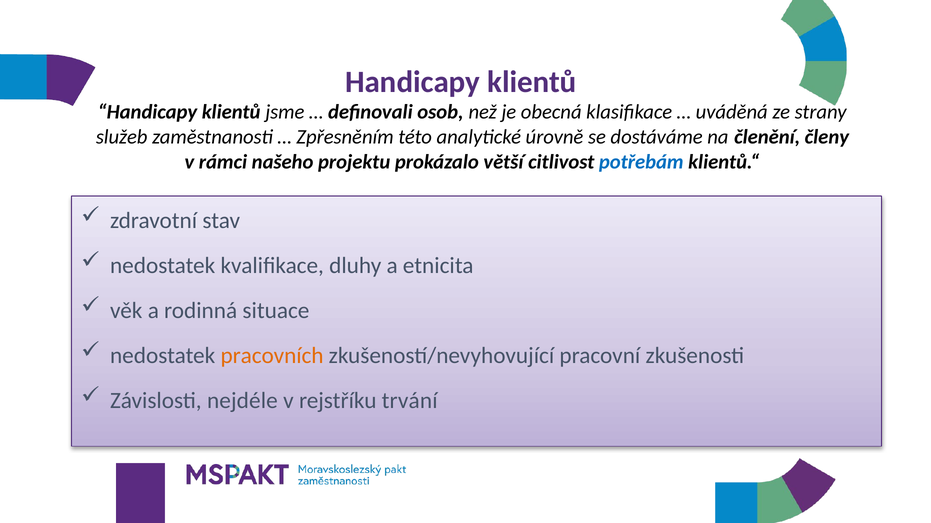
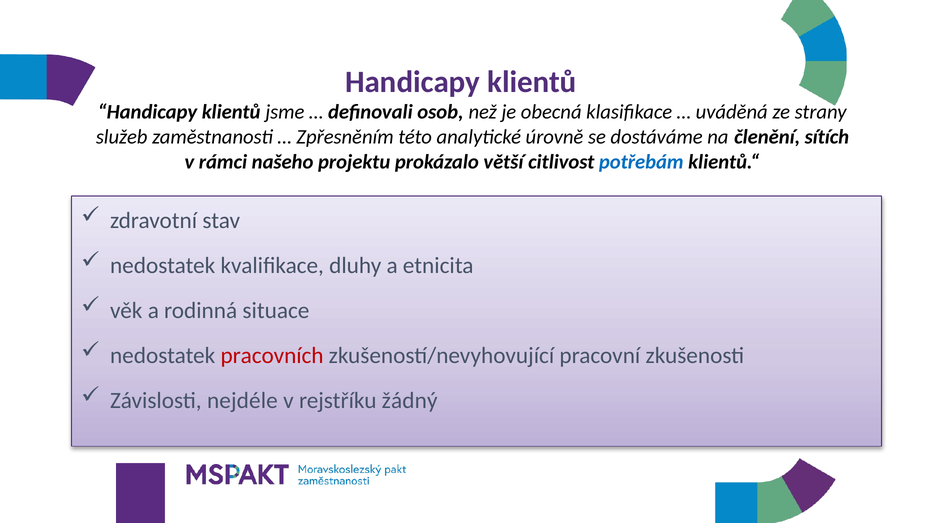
členy: členy -> sítích
pracovních colour: orange -> red
trvání: trvání -> žádný
